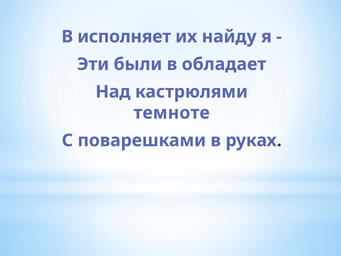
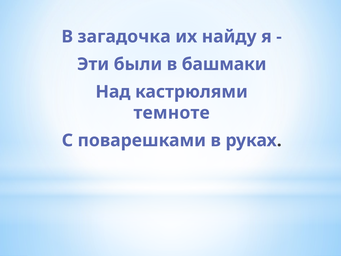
исполняет: исполняет -> загадочка
обладает: обладает -> башмаки
